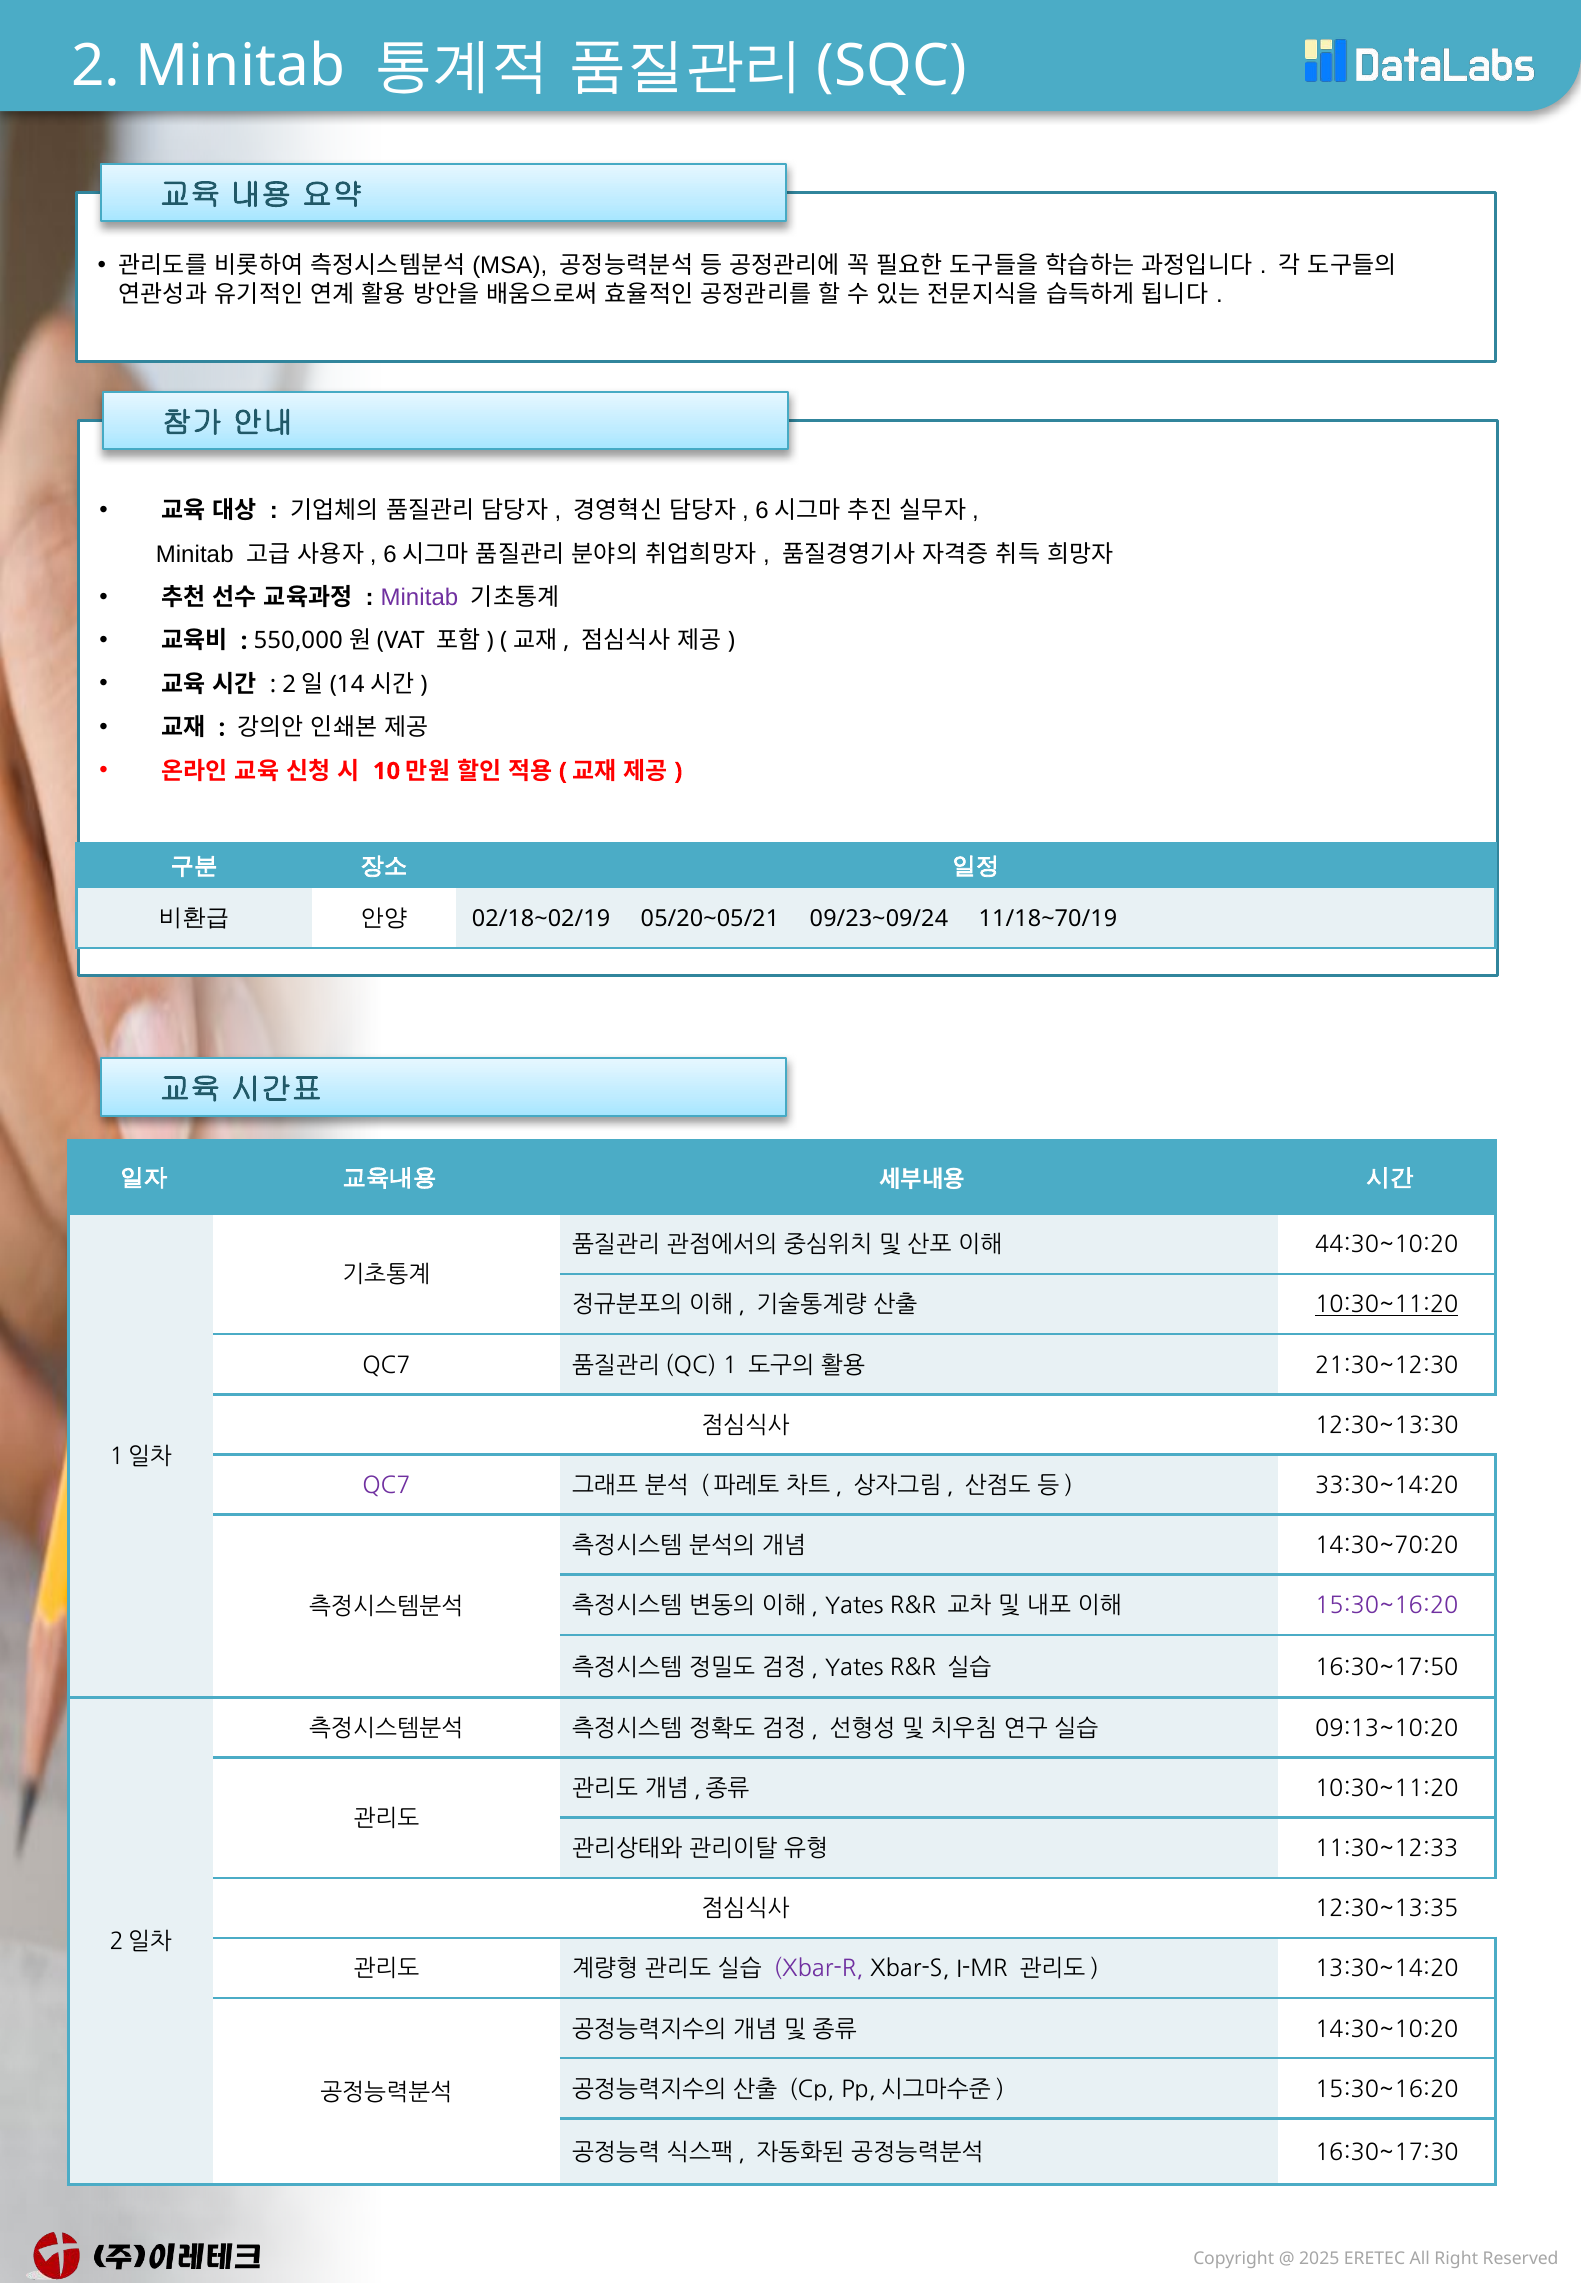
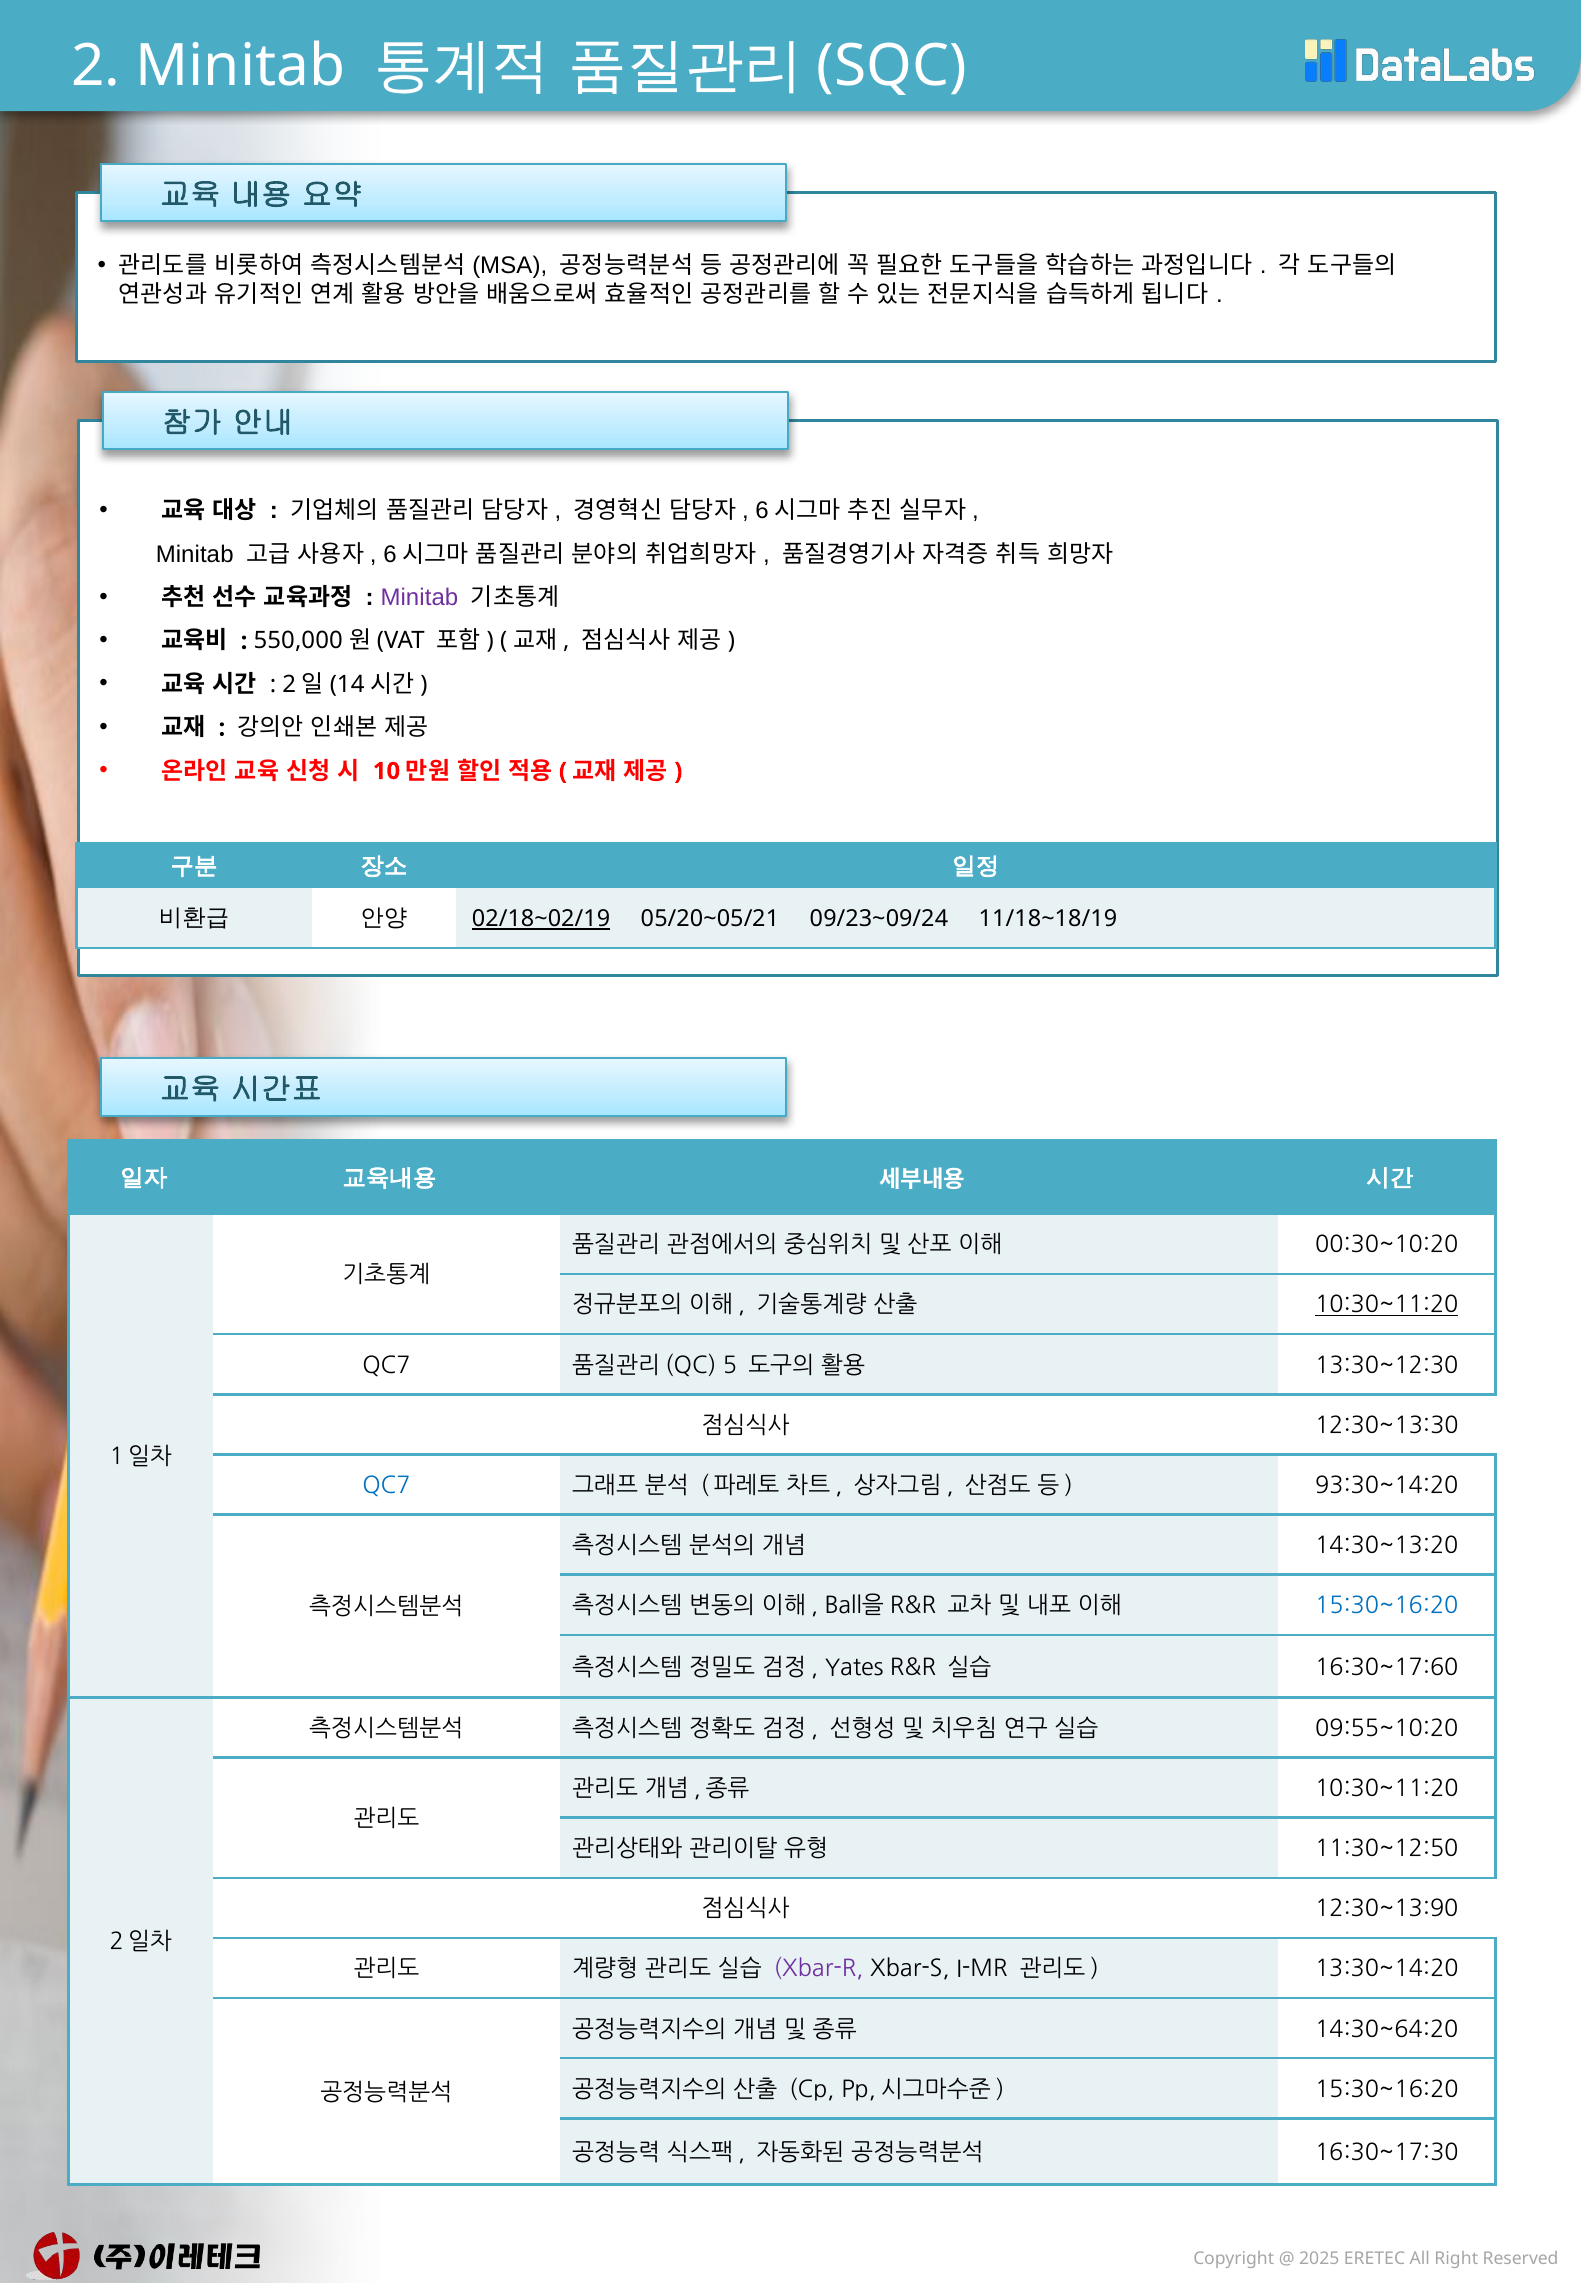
02/18~02/19 underline: none -> present
11/18~70/19: 11/18~70/19 -> 11/18~18/19
44:30~10:20: 44:30~10:20 -> 00:30~10:20
1: 1 -> 5
21:30~12:30: 21:30~12:30 -> 13:30~12:30
QC7 at (386, 1486) colour: purple -> blue
33:30~14:20: 33:30~14:20 -> 93:30~14:20
14:30~70:20: 14:30~70:20 -> 14:30~13:20
Yates at (854, 1606): Yates -> Ball을
15:30~16:20 at (1387, 1606) colour: purple -> blue
16:30~17:50: 16:30~17:50 -> 16:30~17:60
09:13~10:20: 09:13~10:20 -> 09:55~10:20
11:30~12:33: 11:30~12:33 -> 11:30~12:50
12:30~13:35: 12:30~13:35 -> 12:30~13:90
14:30~10:20: 14:30~10:20 -> 14:30~64:20
